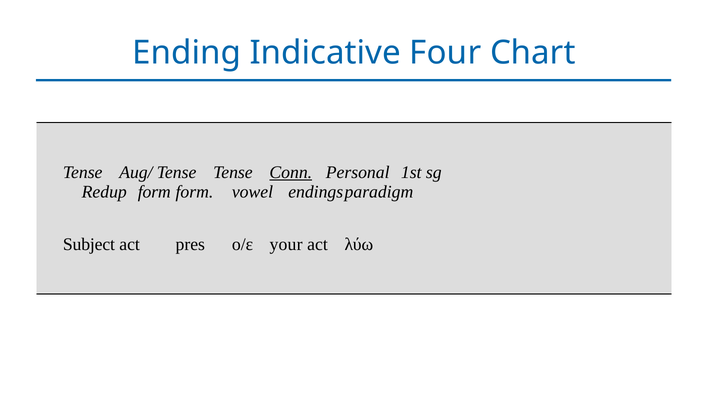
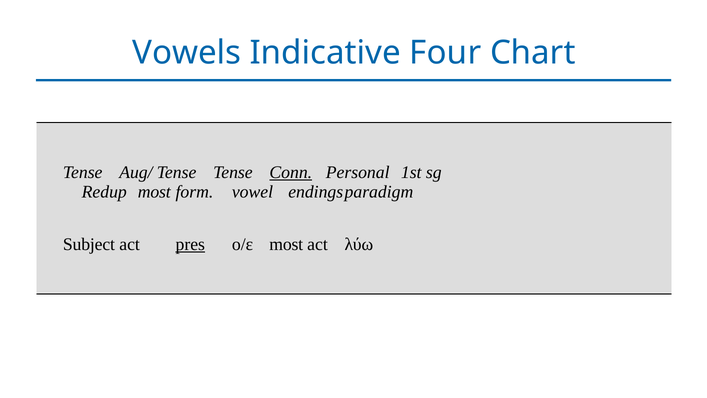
Ending: Ending -> Vowels
Redup form: form -> most
pres underline: none -> present
ο/ε your: your -> most
